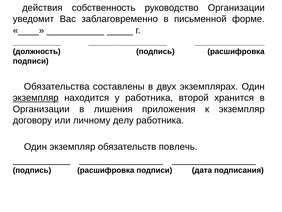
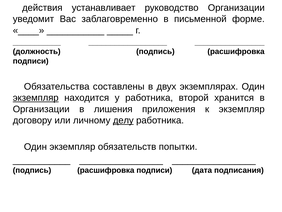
собственность: собственность -> устанавливает
делу underline: none -> present
повлечь: повлечь -> попытки
